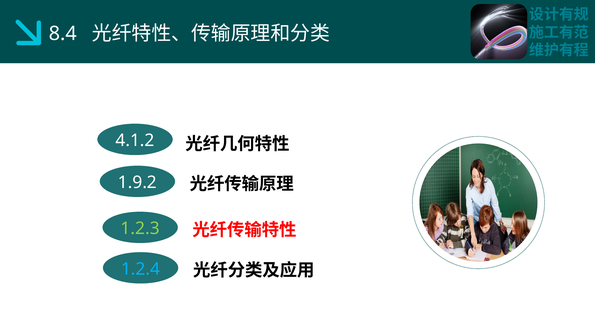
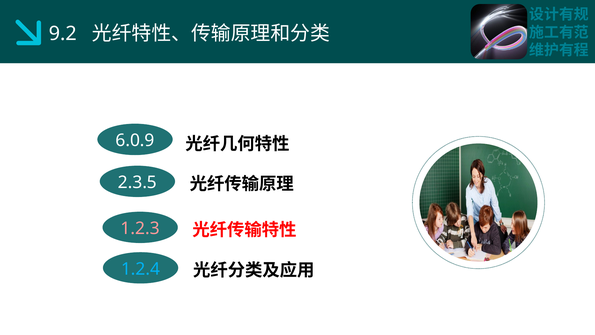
8.4: 8.4 -> 9.2
4.1.2: 4.1.2 -> 6.0.9
1.9.2: 1.9.2 -> 2.3.5
1.2.3 colour: light green -> pink
